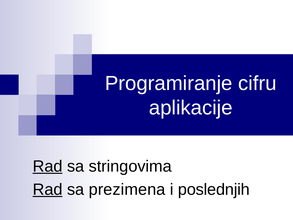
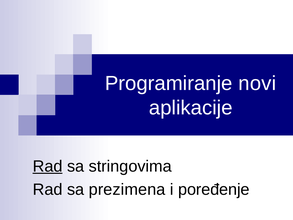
cifru: cifru -> novi
Rad at (48, 189) underline: present -> none
poslednjih: poslednjih -> poređenje
